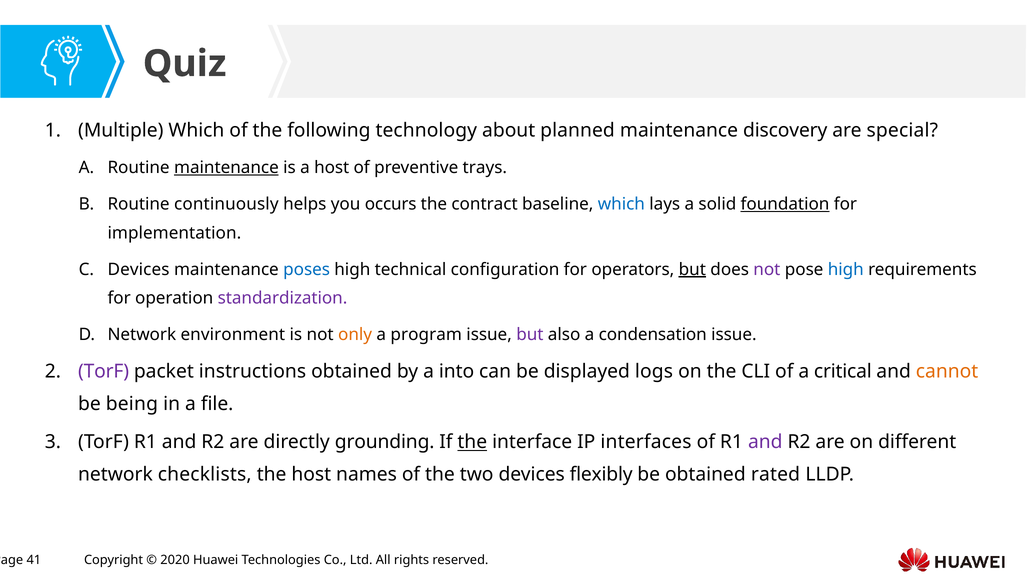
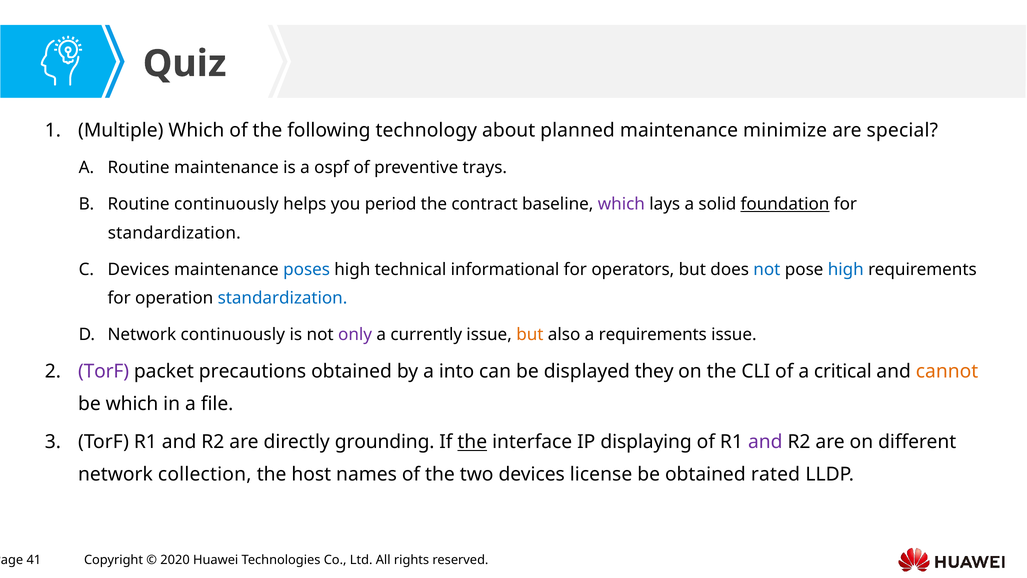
discovery: discovery -> minimize
maintenance at (226, 168) underline: present -> none
a host: host -> ospf
occurs: occurs -> period
which at (621, 204) colour: blue -> purple
implementation at (174, 233): implementation -> standardization
configuration: configuration -> informational
but at (692, 269) underline: present -> none
not at (767, 269) colour: purple -> blue
standardization at (283, 298) colour: purple -> blue
Network environment: environment -> continuously
only colour: orange -> purple
program: program -> currently
but at (530, 334) colour: purple -> orange
a condensation: condensation -> requirements
instructions: instructions -> precautions
logs: logs -> they
be being: being -> which
interfaces: interfaces -> displaying
checklists: checklists -> collection
flexibly: flexibly -> license
